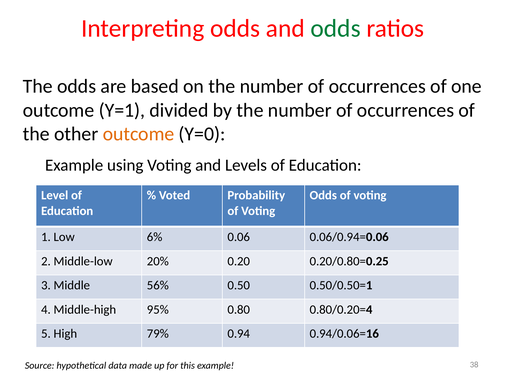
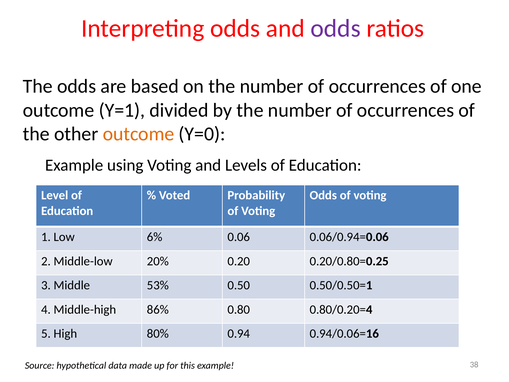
odds at (336, 28) colour: green -> purple
56%: 56% -> 53%
95%: 95% -> 86%
79%: 79% -> 80%
